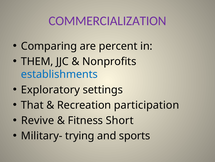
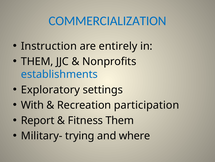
COMMERCIALIZATION colour: purple -> blue
Comparing: Comparing -> Instruction
percent: percent -> entirely
That: That -> With
Revive: Revive -> Report
Fitness Short: Short -> Them
sports: sports -> where
